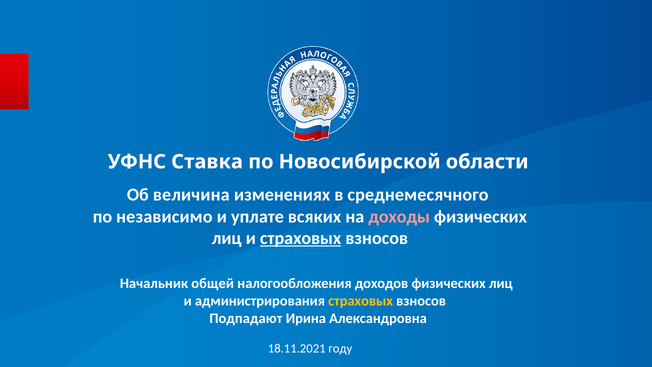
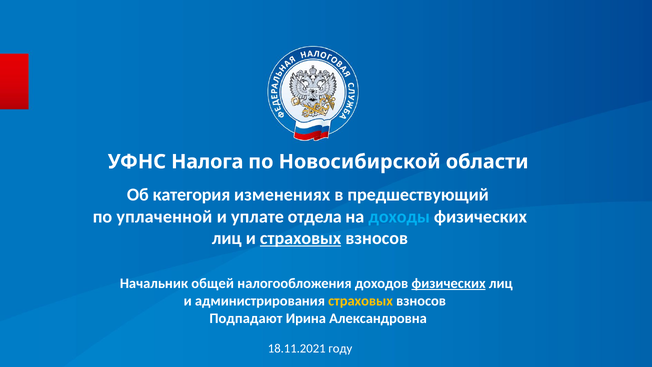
Ставка: Ставка -> Налога
величина: величина -> категория
среднемесячного: среднемесячного -> предшествующий
независимо: независимо -> уплаченной
всяких: всяких -> отдела
доходы colour: pink -> light blue
физических at (449, 283) underline: none -> present
